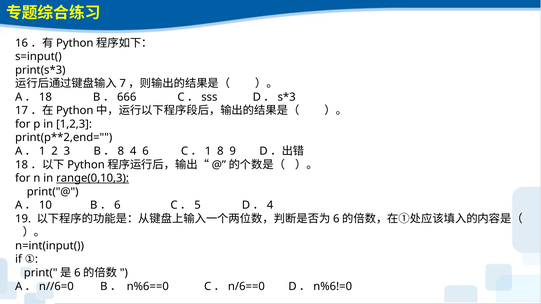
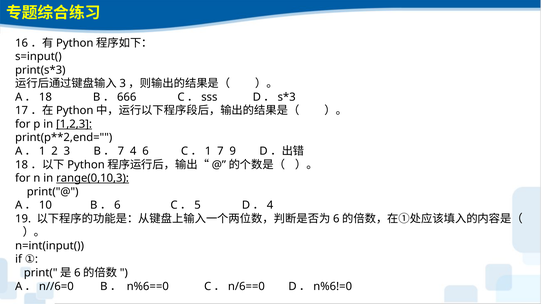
7 at (123, 84): 7 -> 3
1,2,3 underline: none -> present
8 at (121, 151): 8 -> 7
8 at (220, 151): 8 -> 7
